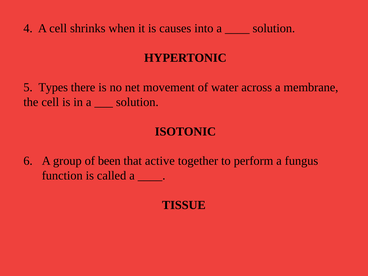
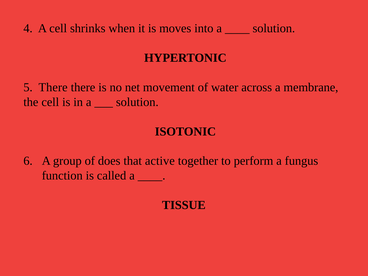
causes: causes -> moves
5 Types: Types -> There
been: been -> does
